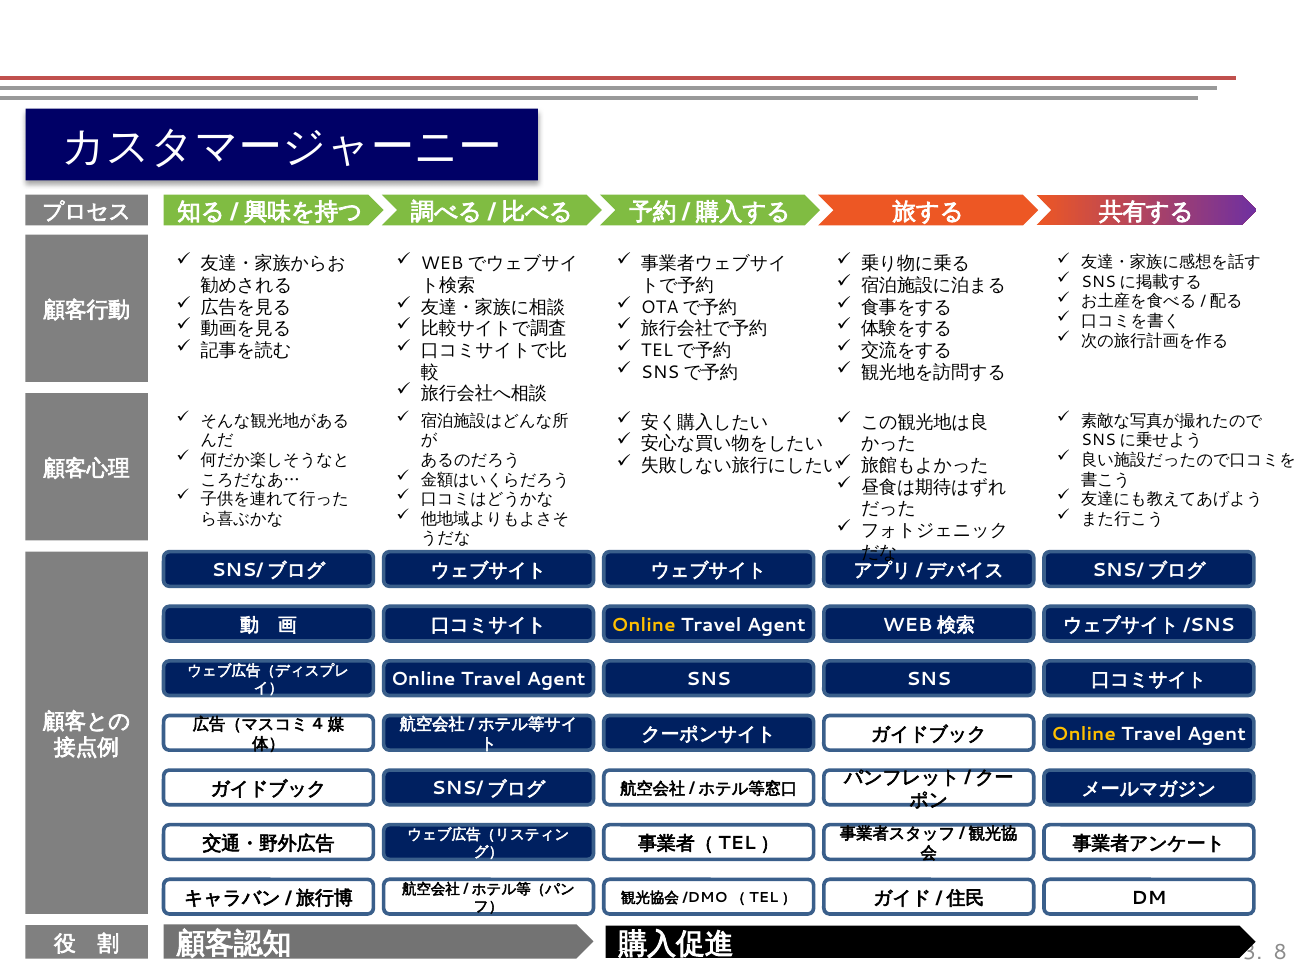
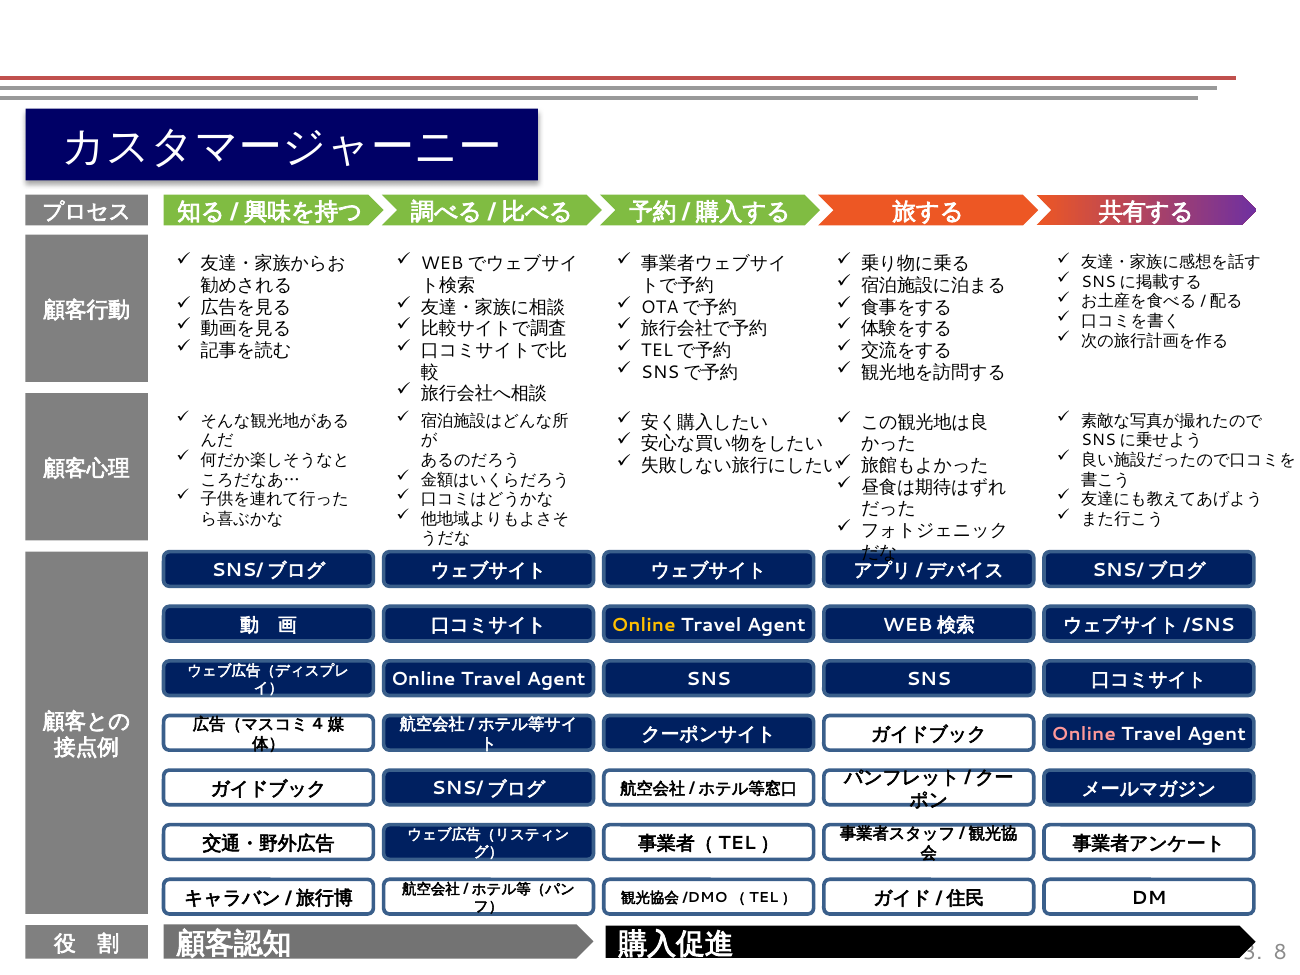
Online at (1084, 734) colour: yellow -> pink
